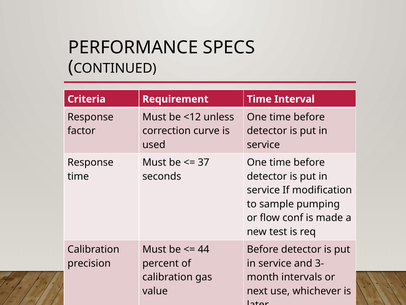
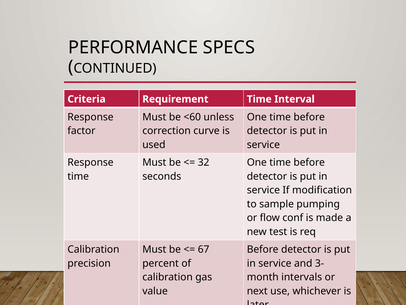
<12: <12 -> <60
37: 37 -> 32
44: 44 -> 67
